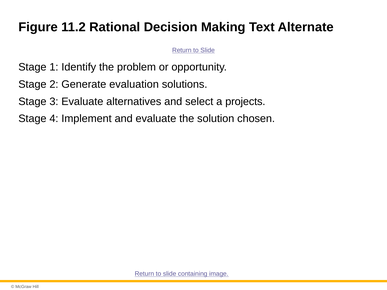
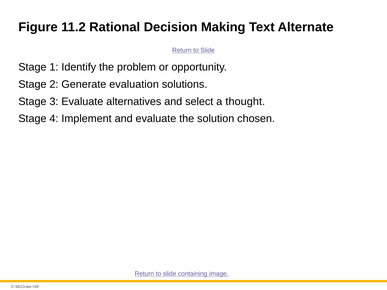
projects: projects -> thought
